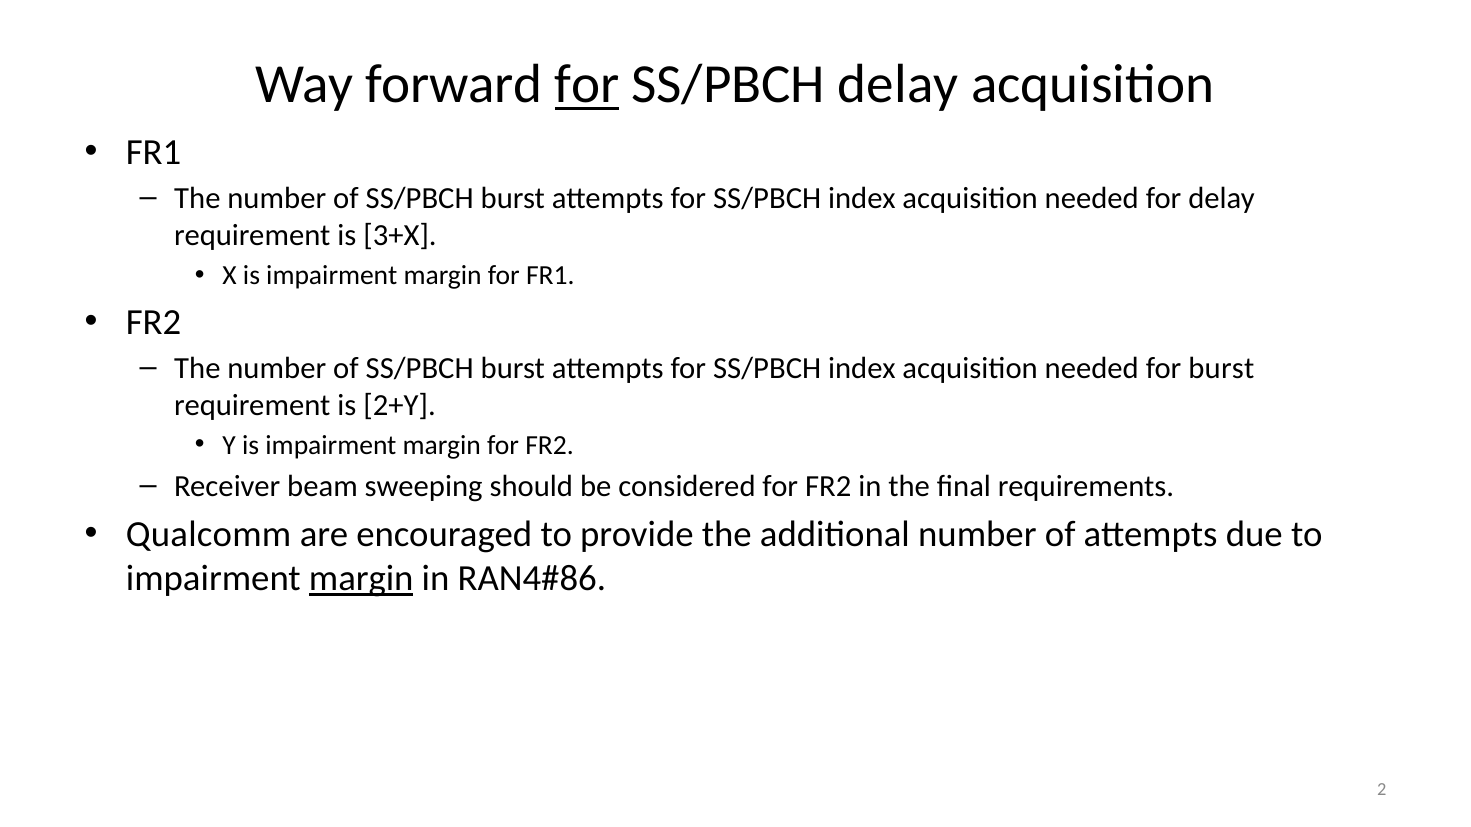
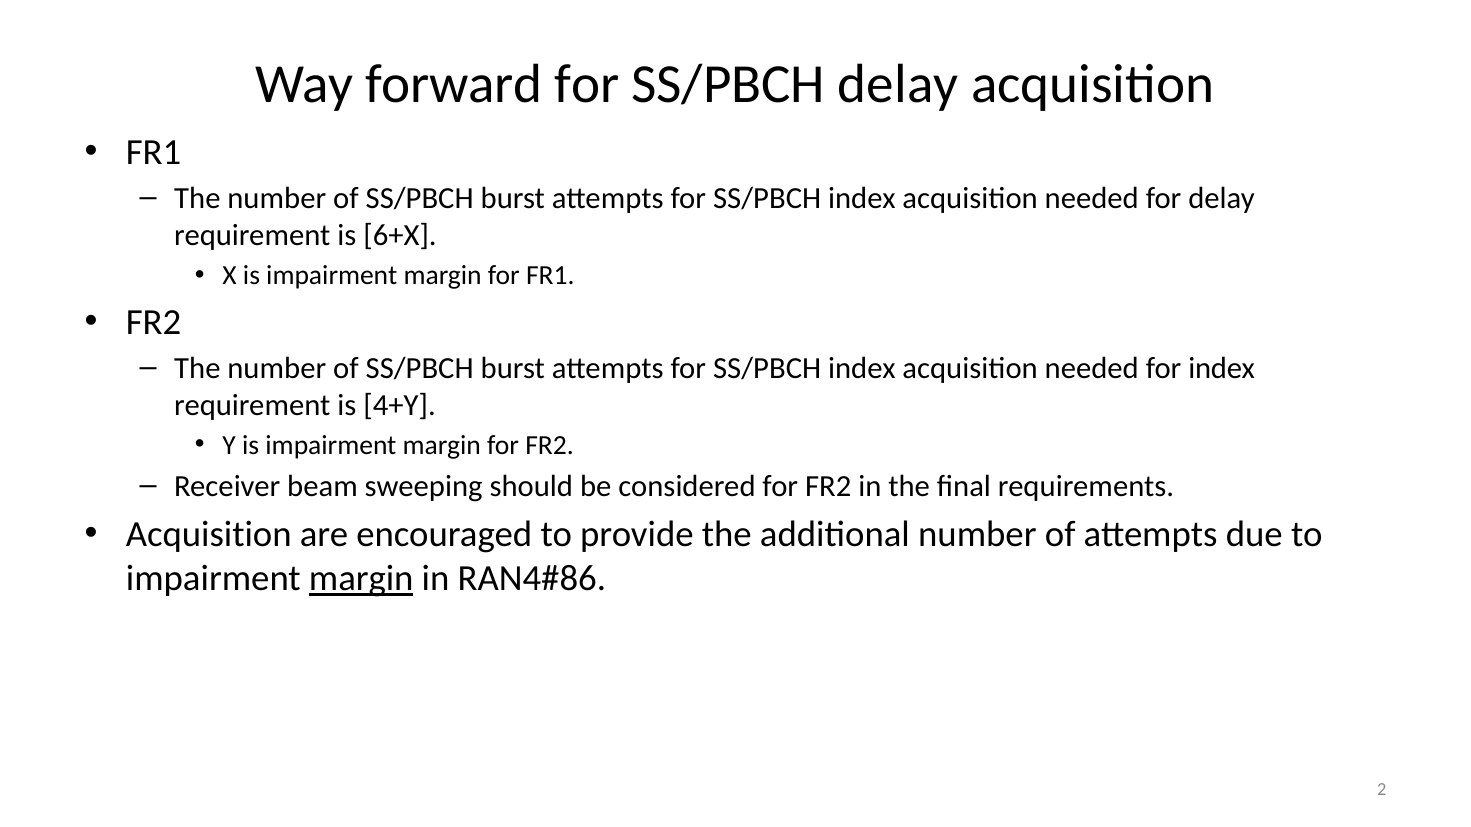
for at (587, 85) underline: present -> none
3+X: 3+X -> 6+X
for burst: burst -> index
2+Y: 2+Y -> 4+Y
Qualcomm at (209, 535): Qualcomm -> Acquisition
